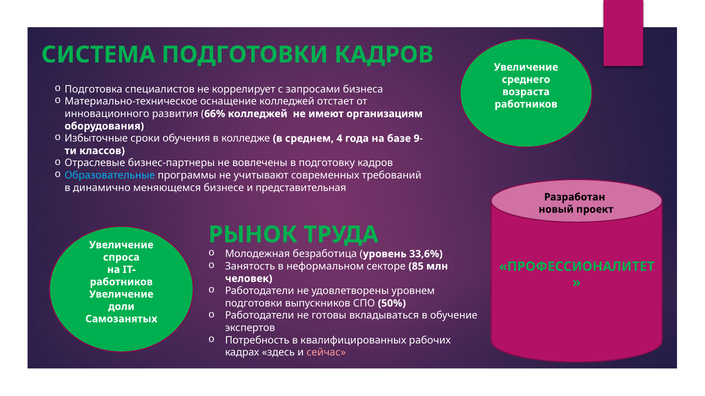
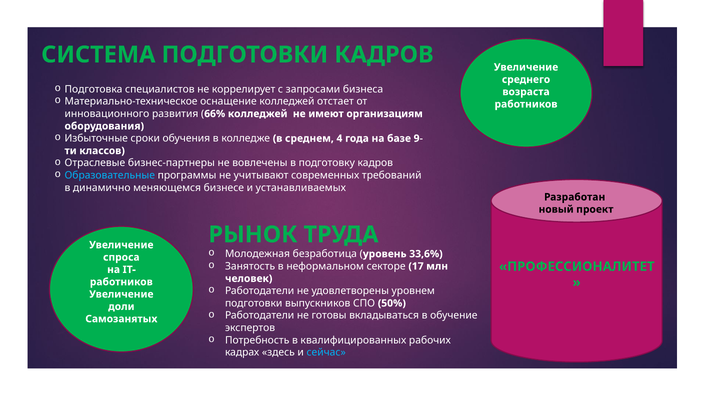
представительная: представительная -> устанавливаемых
85: 85 -> 17
сейчас colour: pink -> light blue
